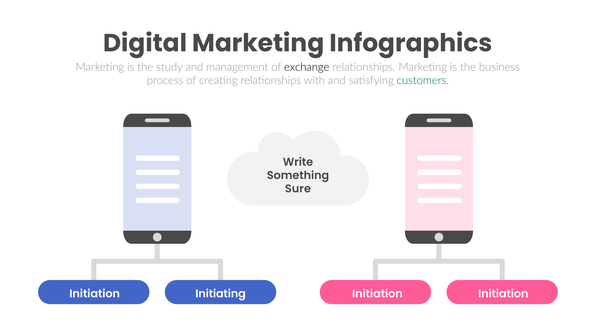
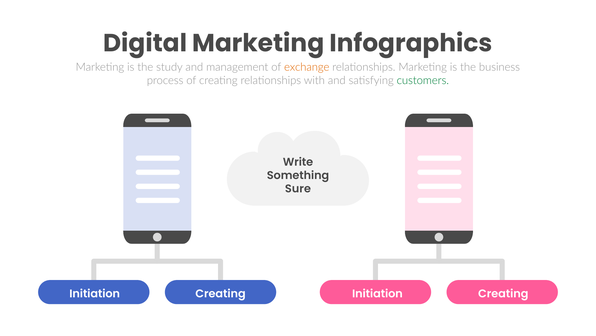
exchange colour: black -> orange
Initiating at (221, 293): Initiating -> Creating
Initiation at (503, 293): Initiation -> Creating
